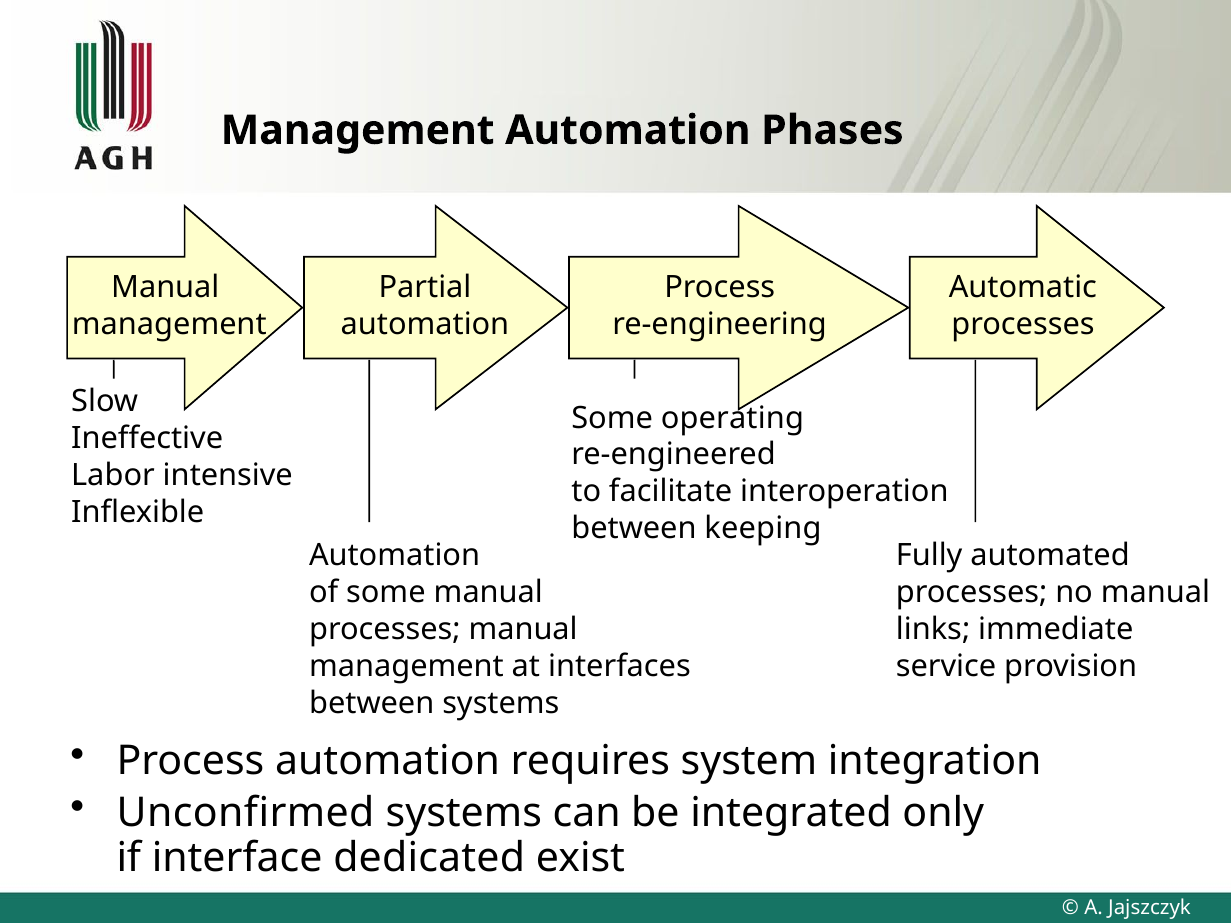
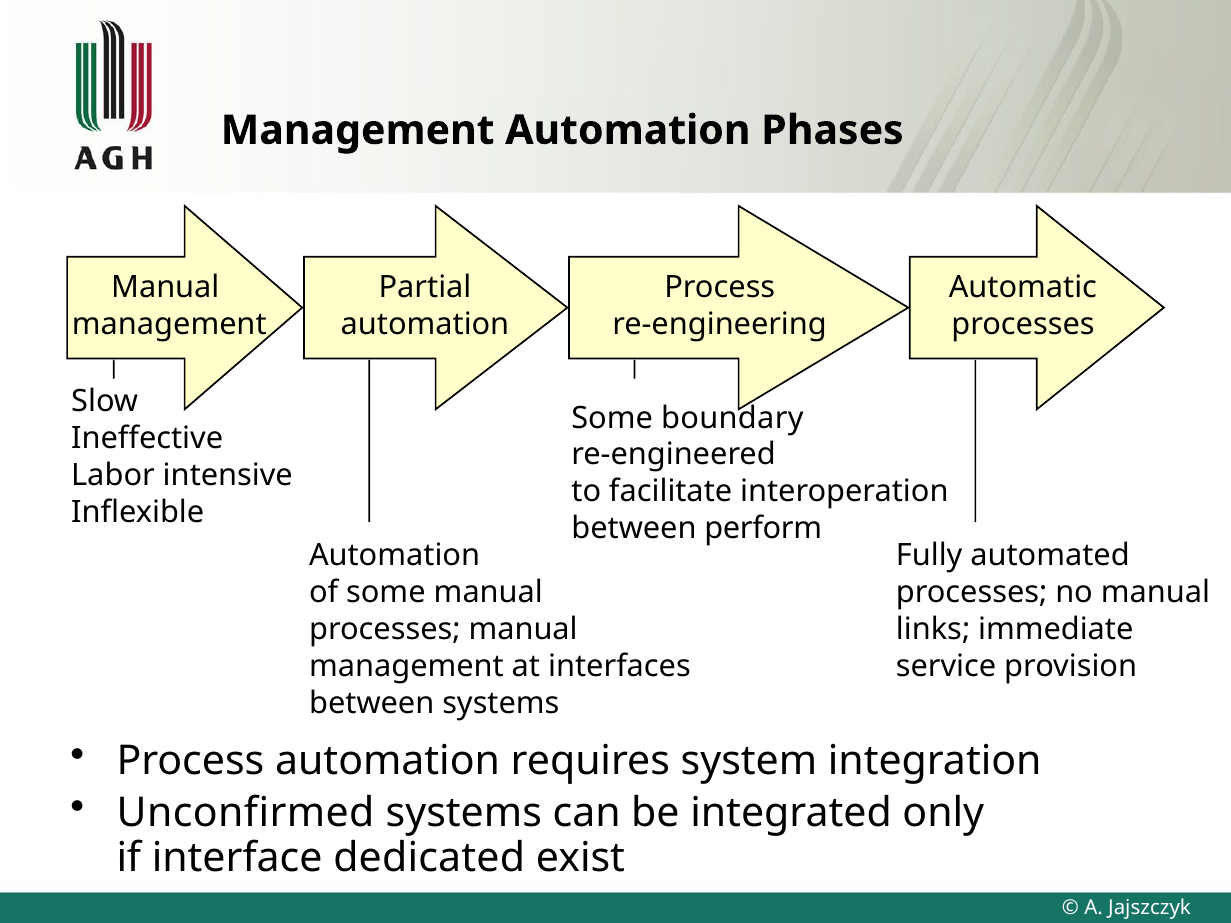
operating: operating -> boundary
keeping: keeping -> perform
